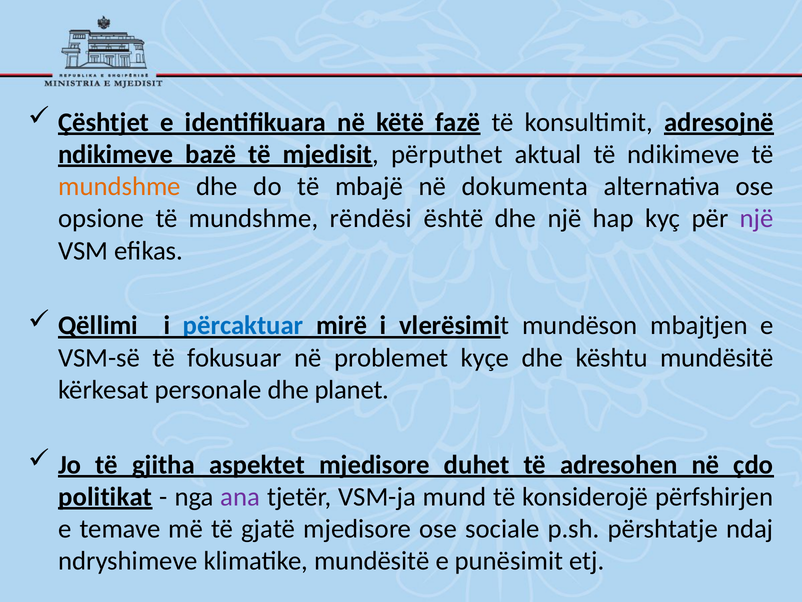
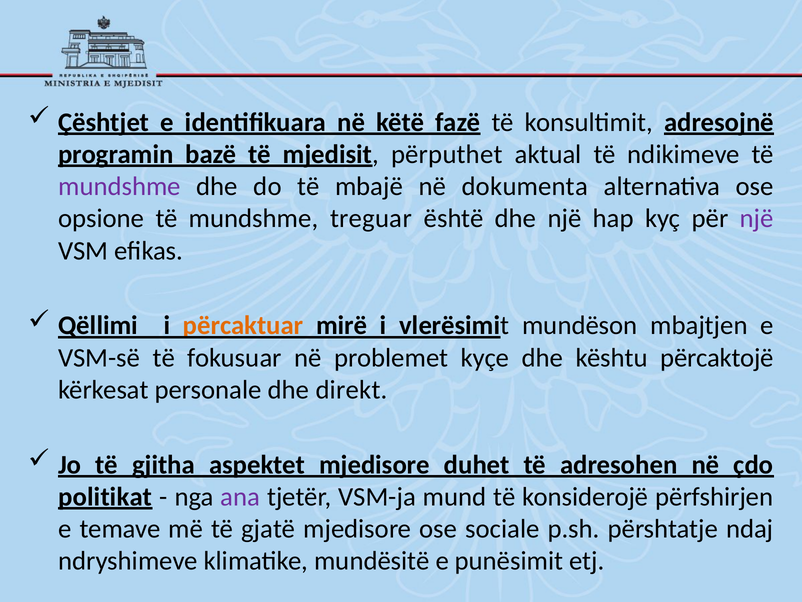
ndikimeve at (116, 154): ndikimeve -> programin
mundshme at (119, 186) colour: orange -> purple
rëndësi: rëndësi -> treguar
përcaktuar colour: blue -> orange
kështu mundësitë: mundësitë -> përcaktojë
planet: planet -> direkt
